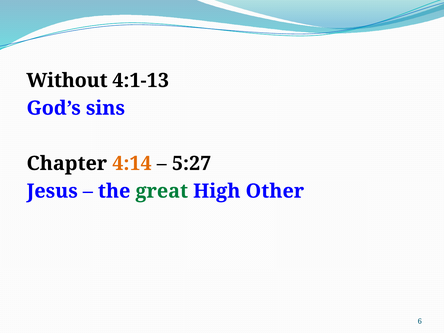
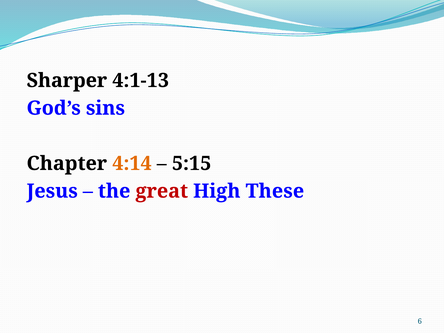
Without: Without -> Sharper
5:27: 5:27 -> 5:15
great colour: green -> red
Other: Other -> These
